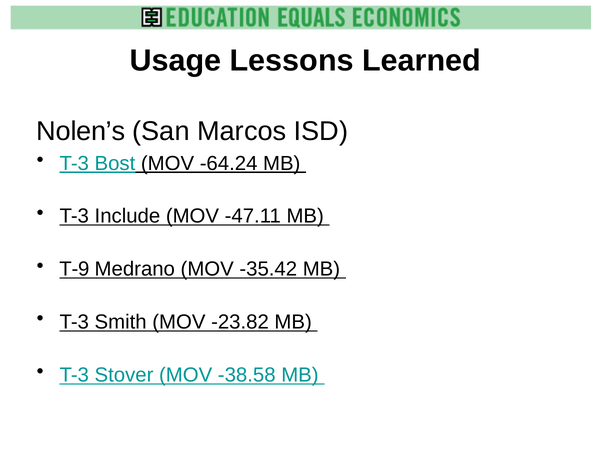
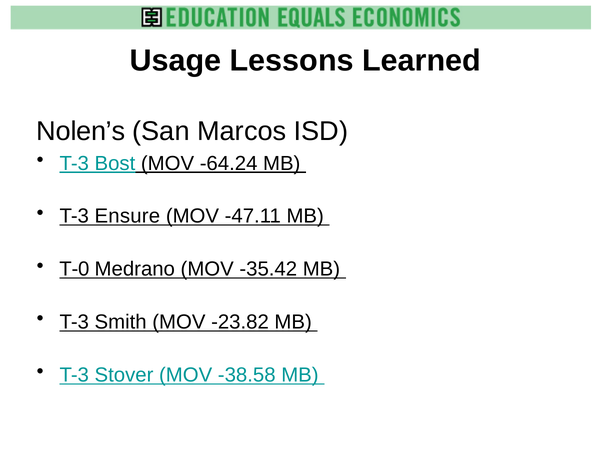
Include: Include -> Ensure
T-9: T-9 -> T-0
